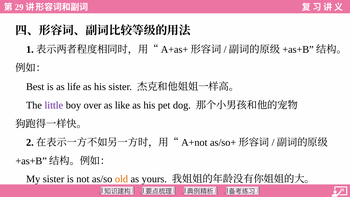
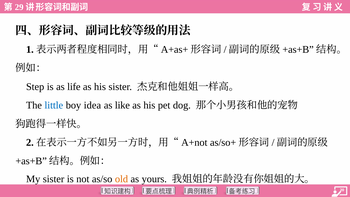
Best: Best -> Step
little colour: purple -> blue
over: over -> idea
